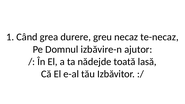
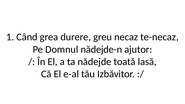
izbăvire-n: izbăvire-n -> nădejde-n
